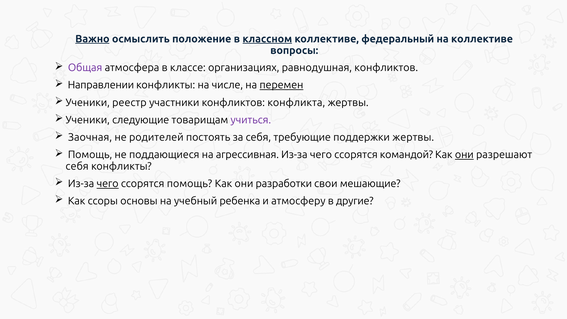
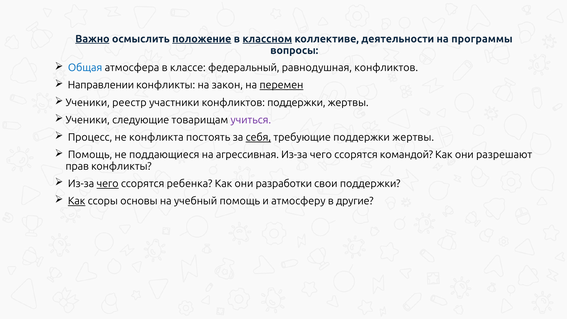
положение underline: none -> present
федеральный: федеральный -> деятельности
на коллективе: коллективе -> программы
Общая colour: purple -> blue
организациях: организациях -> федеральный
числе: числе -> закон
конфликтов конфликта: конфликта -> поддержки
Заочная: Заочная -> Процесс
родителей: родителей -> конфликта
себя at (258, 137) underline: none -> present
они at (464, 155) underline: present -> none
себя at (77, 166): себя -> прав
ссорятся помощь: помощь -> ребенка
свои мешающие: мешающие -> поддержки
Как at (77, 201) underline: none -> present
учебный ребенка: ребенка -> помощь
